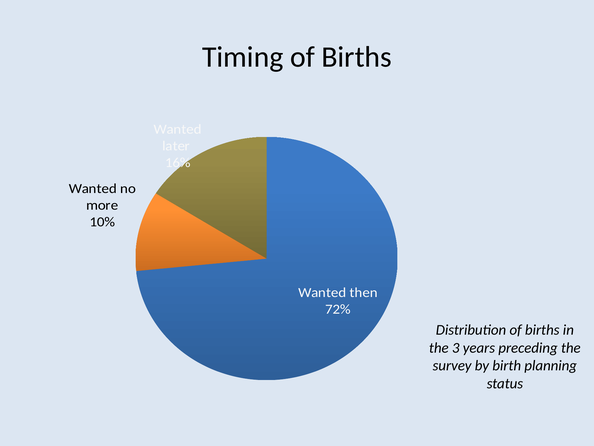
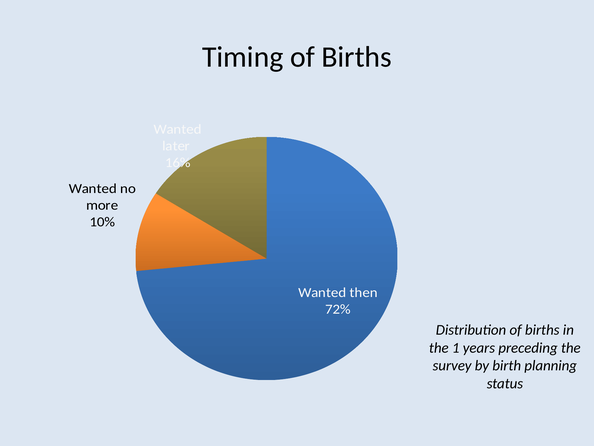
3: 3 -> 1
